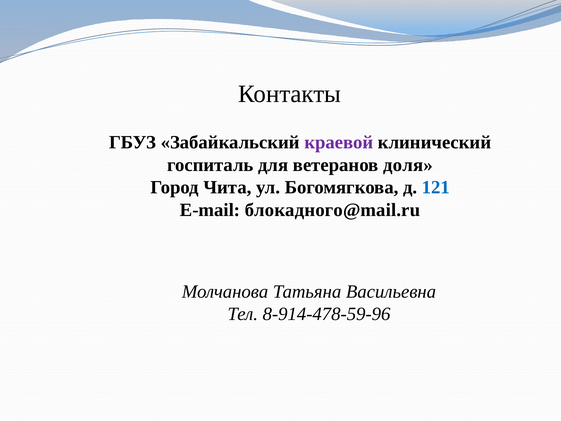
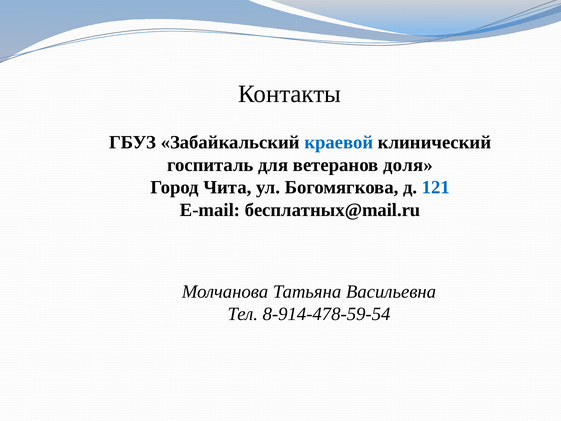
краевой colour: purple -> blue
блокадного@mail.ru: блокадного@mail.ru -> бесплатных@mail.ru
8-914-478-59-96: 8-914-478-59-96 -> 8-914-478-59-54
